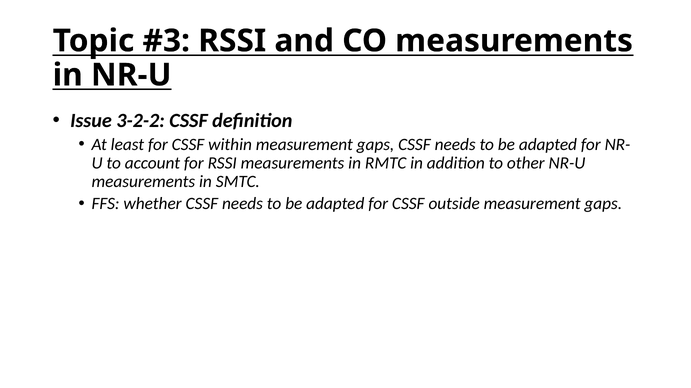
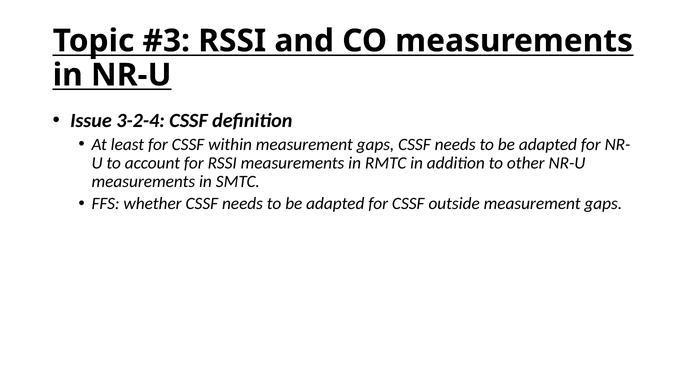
3-2-2: 3-2-2 -> 3-2-4
